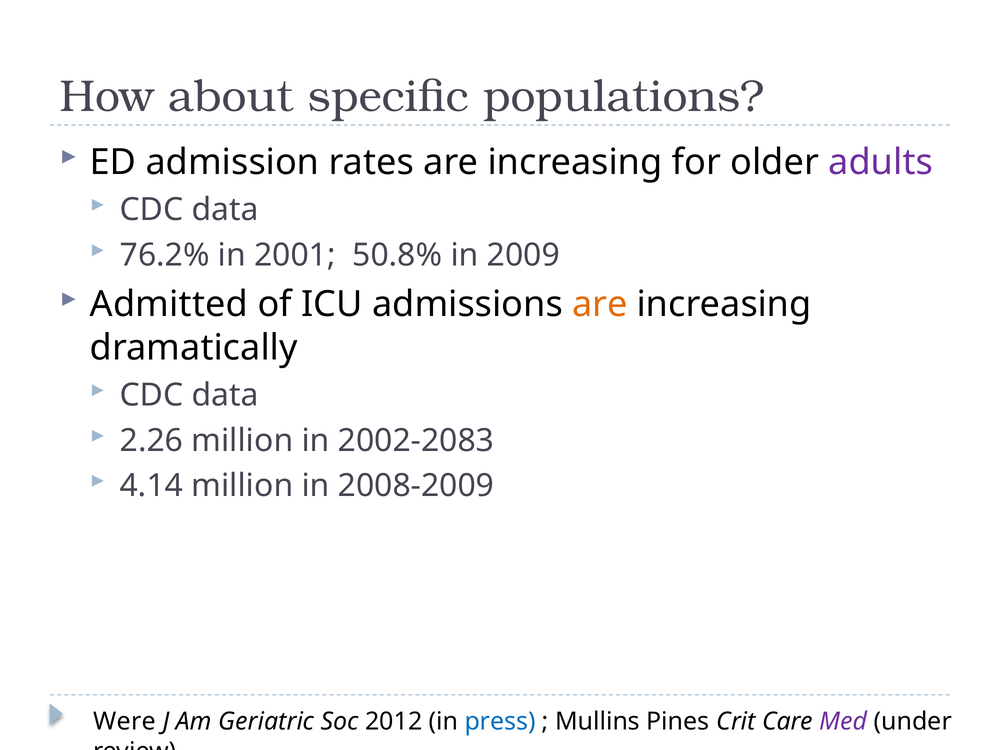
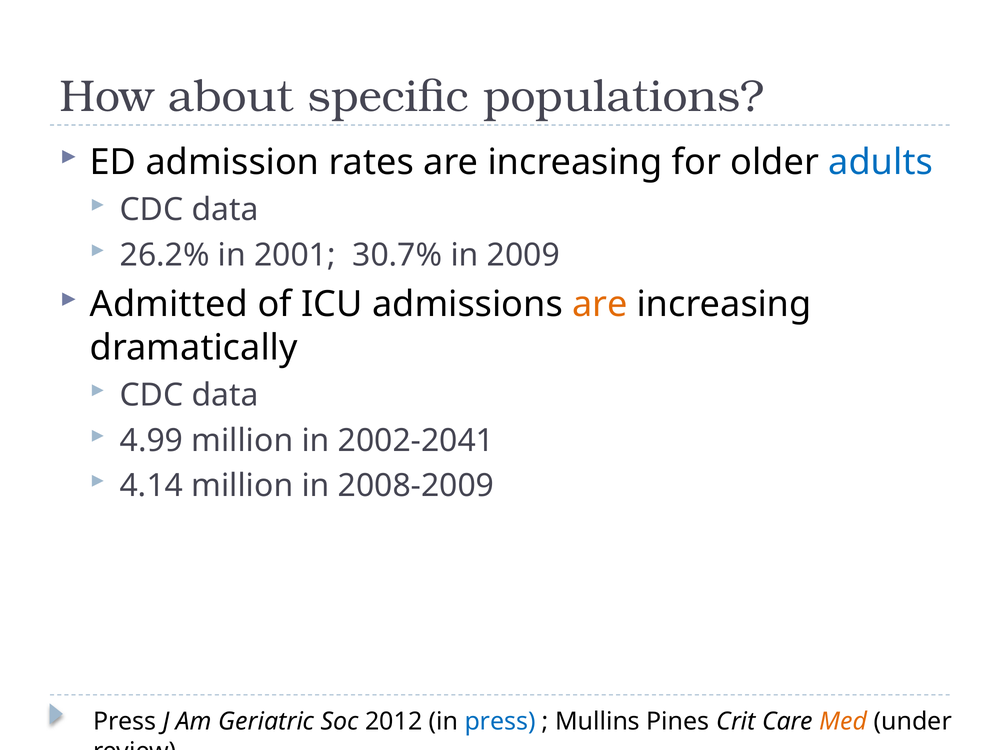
adults colour: purple -> blue
76.2%: 76.2% -> 26.2%
50.8%: 50.8% -> 30.7%
2.26: 2.26 -> 4.99
2002-2083: 2002-2083 -> 2002-2041
Were at (124, 722): Were -> Press
Med colour: purple -> orange
